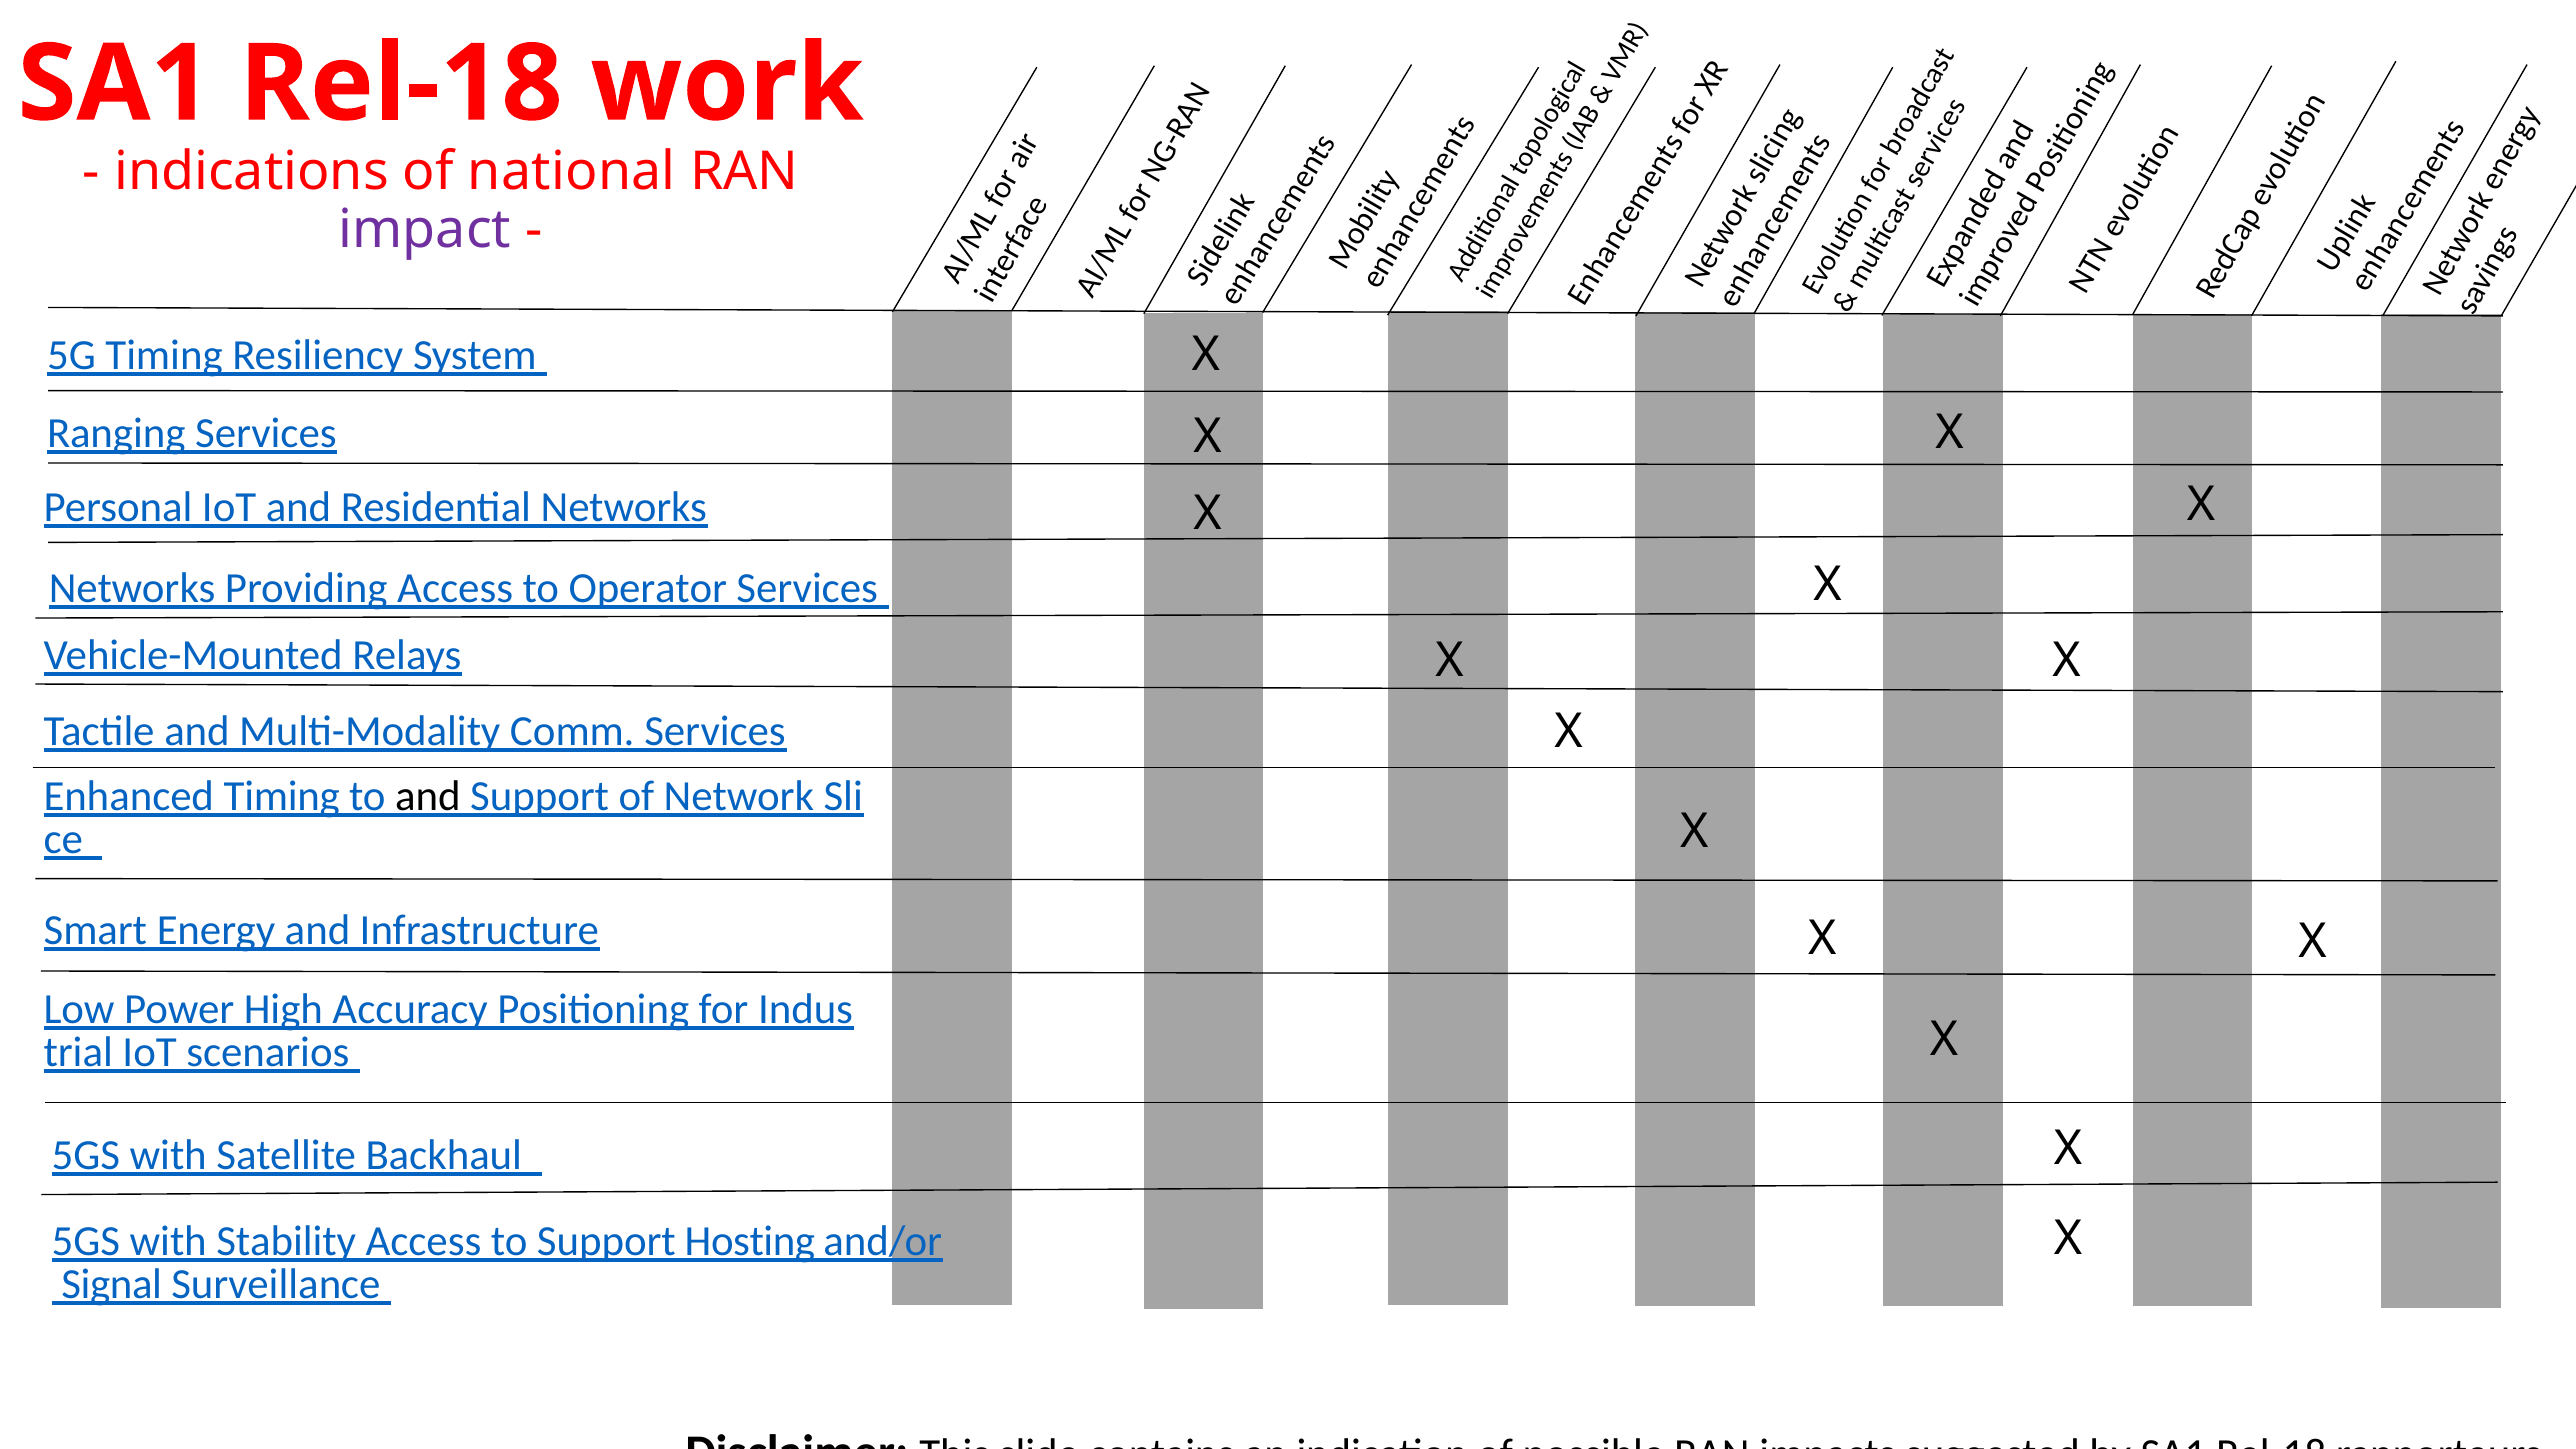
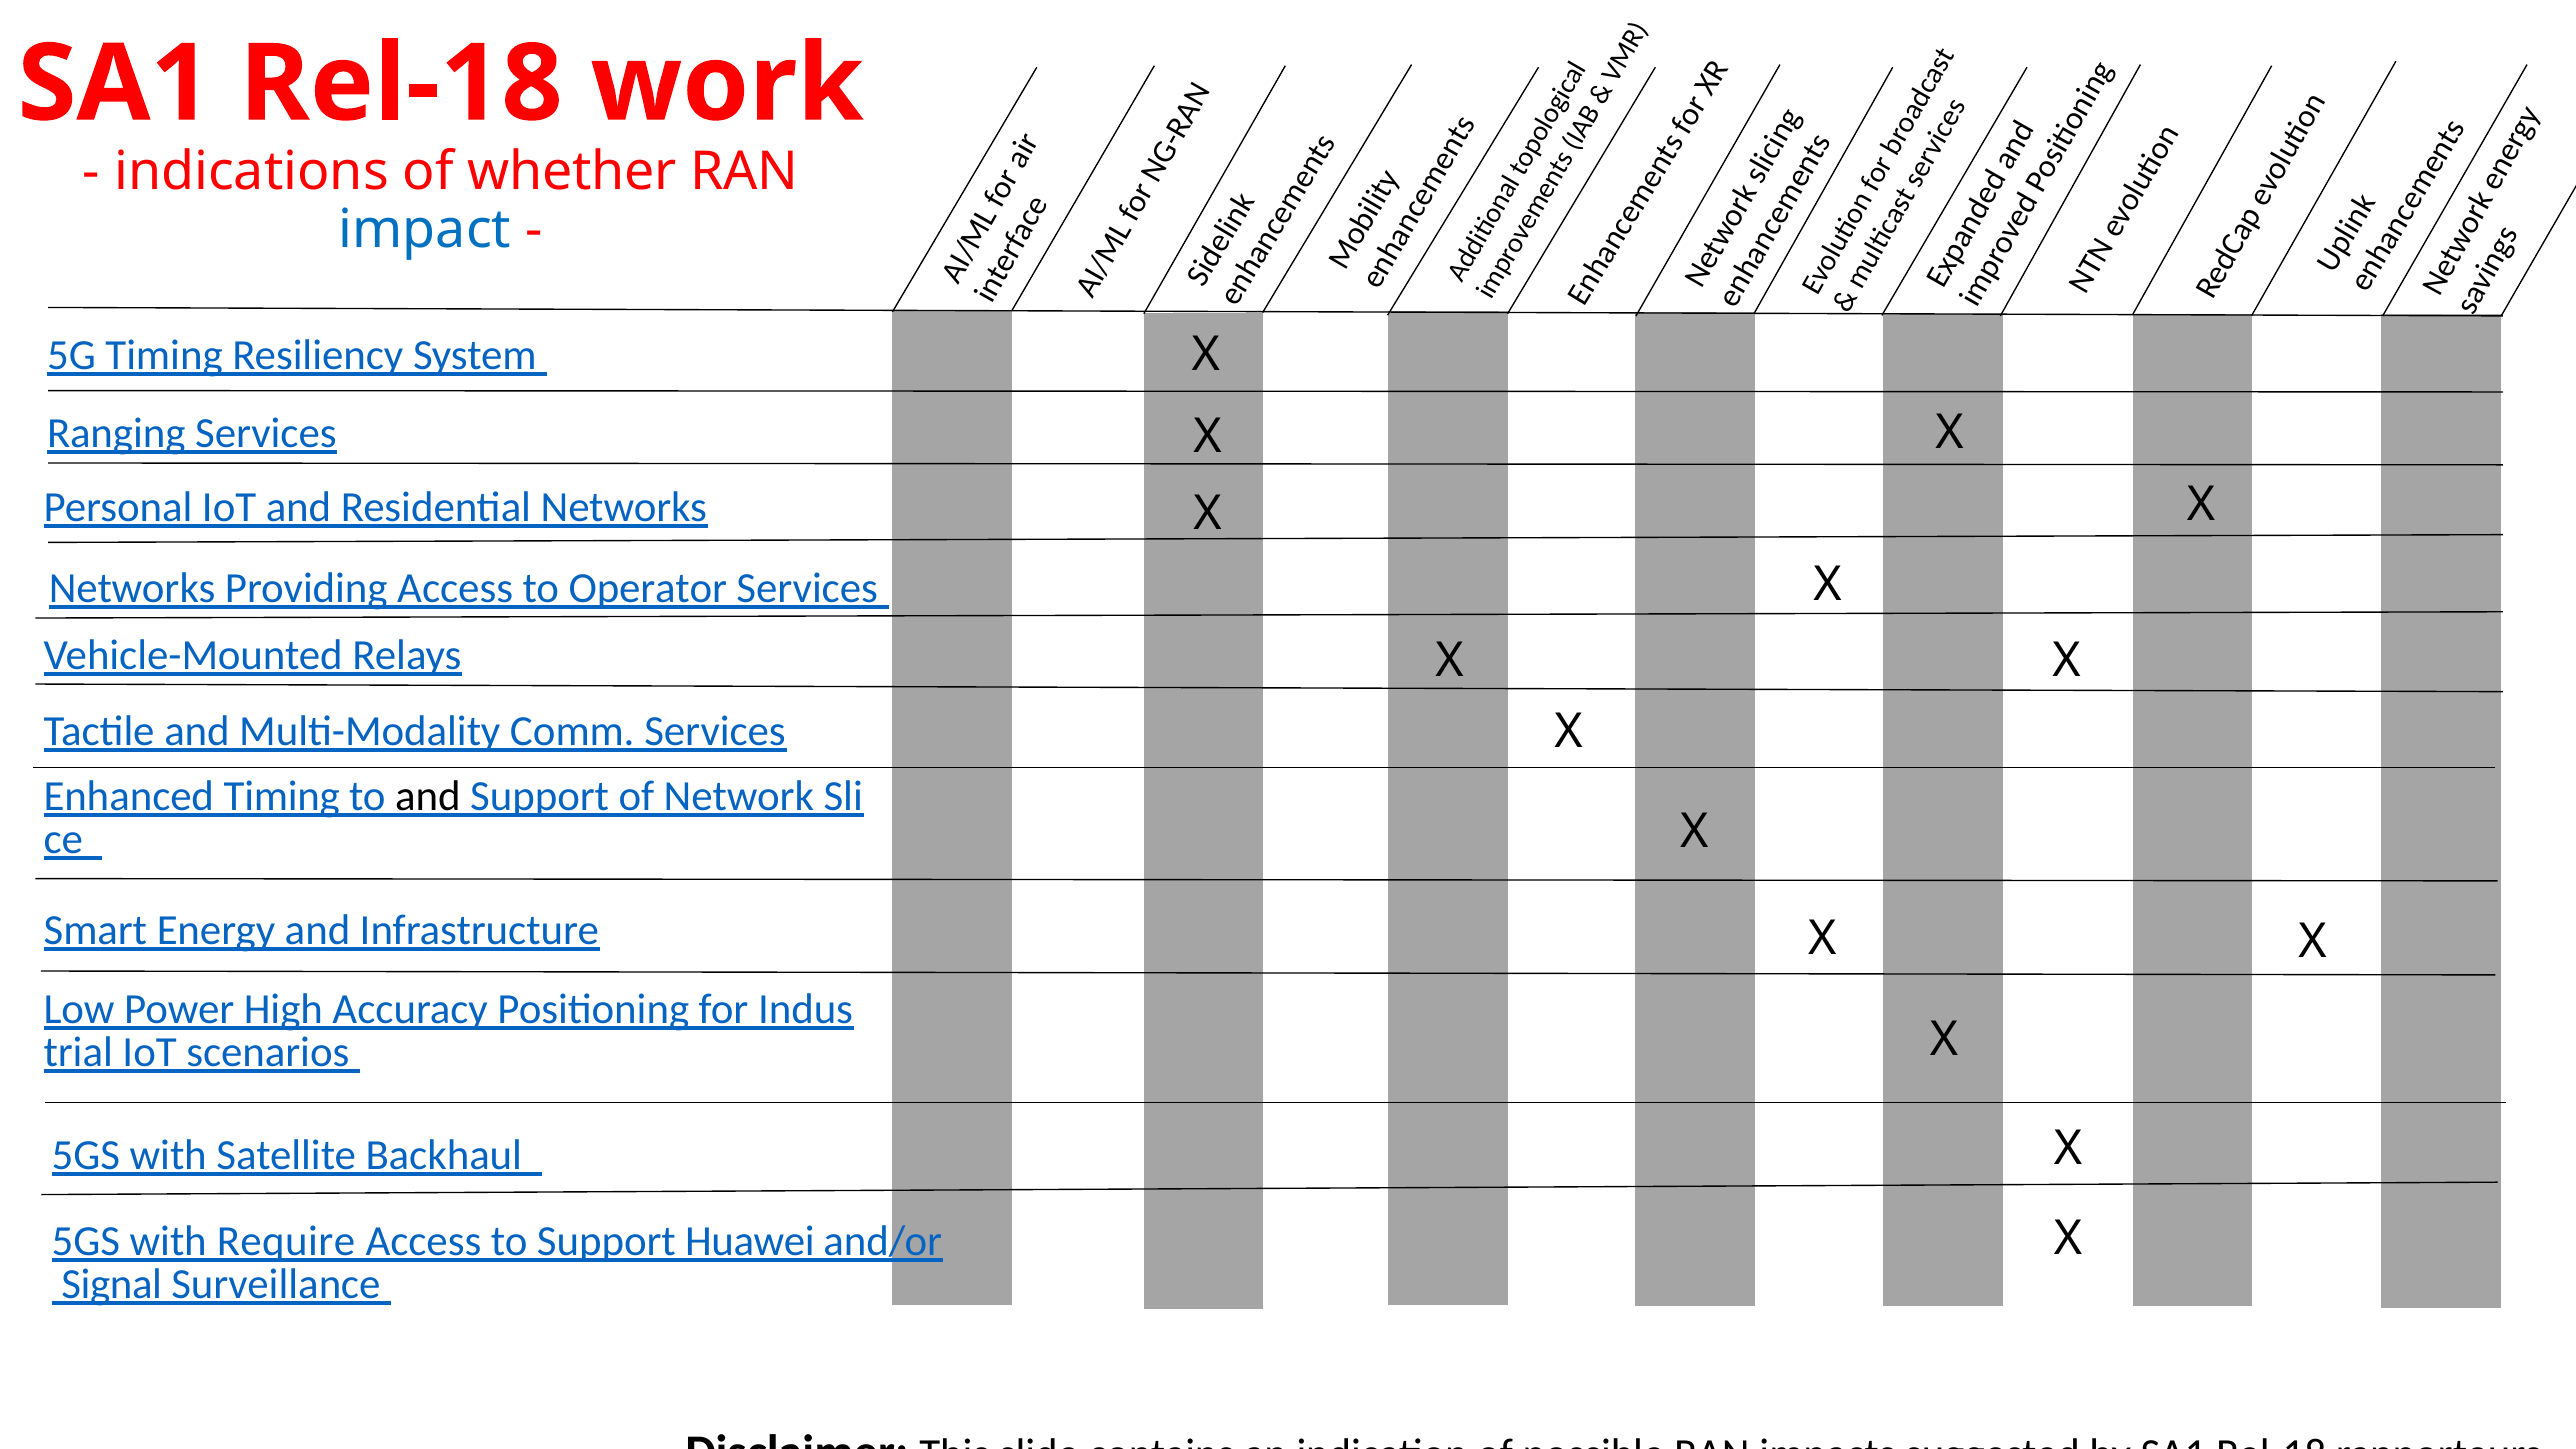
national: national -> whether
impact colour: purple -> blue
Stability: Stability -> Require
Hosting: Hosting -> Huawei
